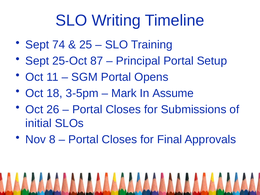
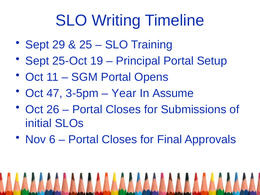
74: 74 -> 29
87: 87 -> 19
18: 18 -> 47
Mark: Mark -> Year
8: 8 -> 6
